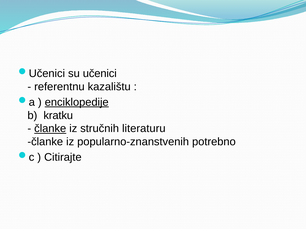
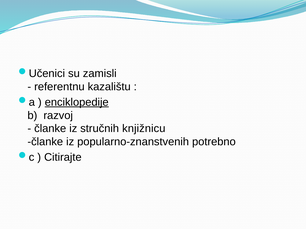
učenici: učenici -> zamisli
kratku: kratku -> razvoj
članke at (50, 129) underline: present -> none
literaturu: literaturu -> knjižnicu
